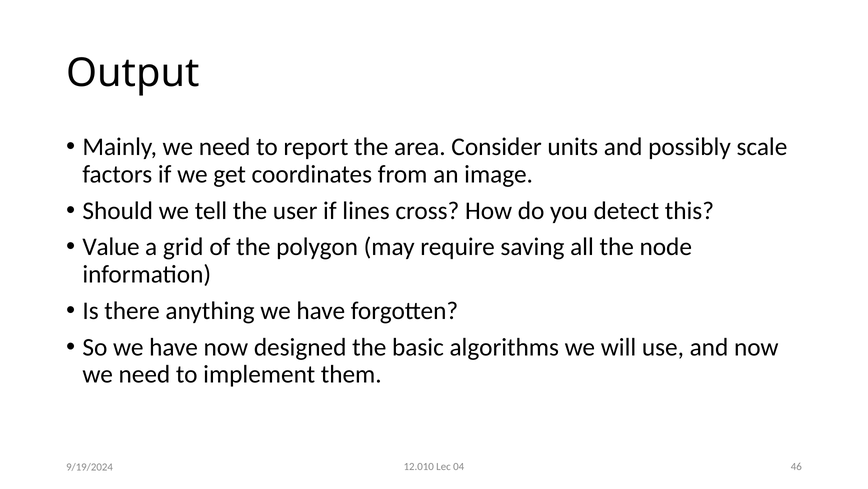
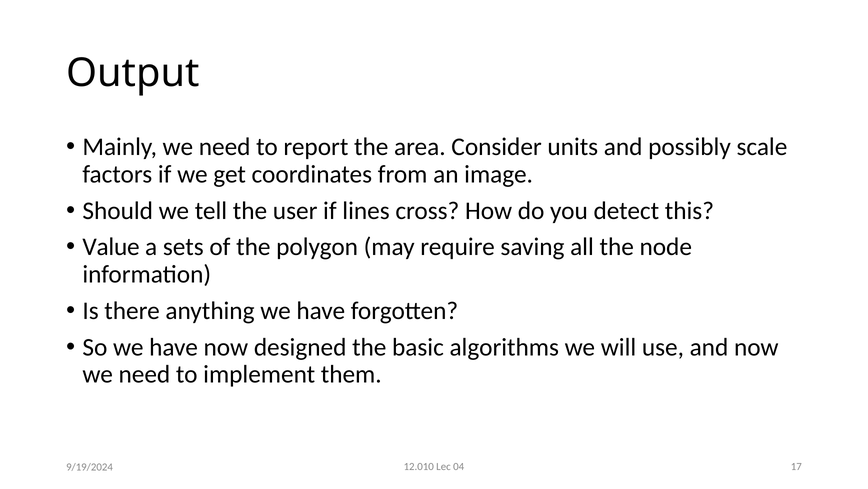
grid: grid -> sets
46: 46 -> 17
